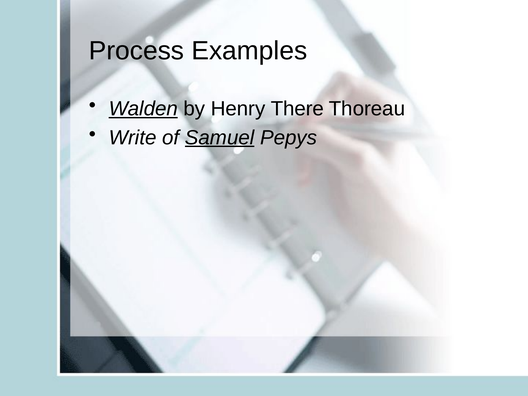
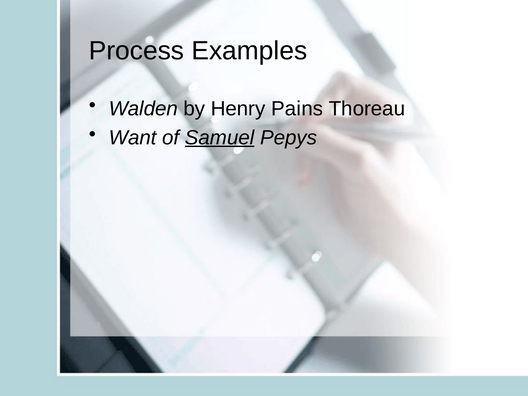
Walden underline: present -> none
There: There -> Pains
Write: Write -> Want
